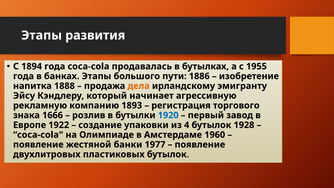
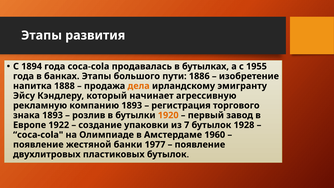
знака 1666: 1666 -> 1893
1920 colour: blue -> orange
4: 4 -> 7
